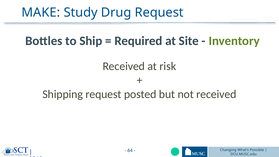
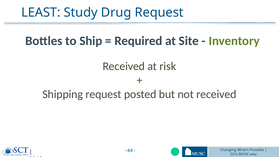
MAKE: MAKE -> LEAST
